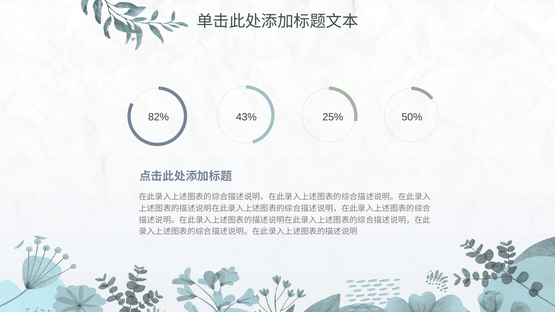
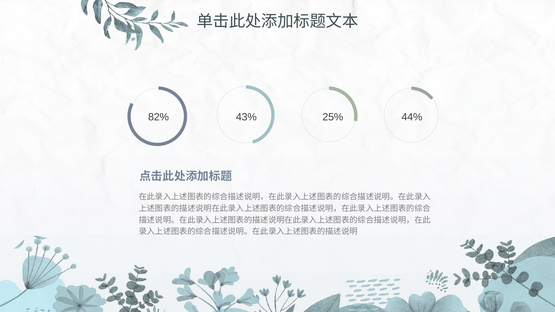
50%: 50% -> 44%
